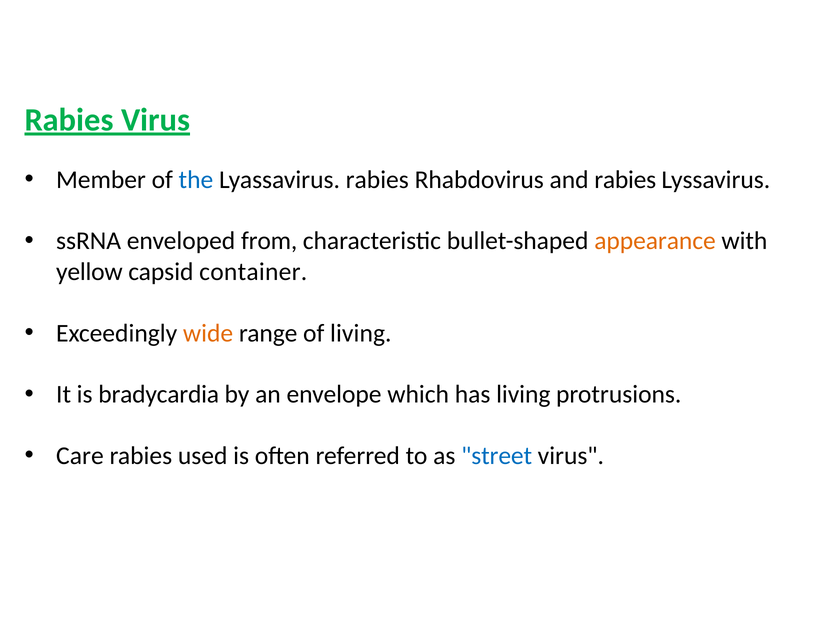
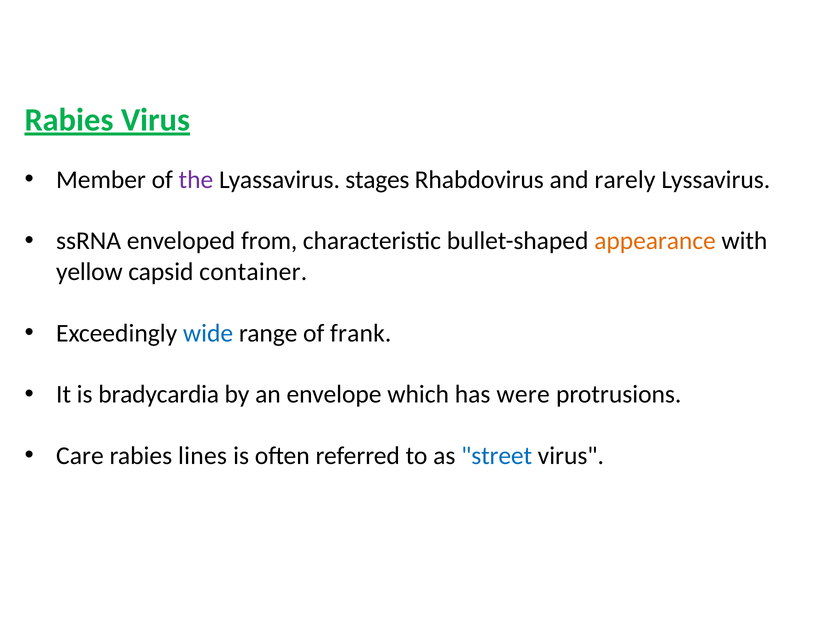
the colour: blue -> purple
Lyassavirus rabies: rabies -> stages
and rabies: rabies -> rarely
wide colour: orange -> blue
of living: living -> frank
has living: living -> were
used: used -> lines
